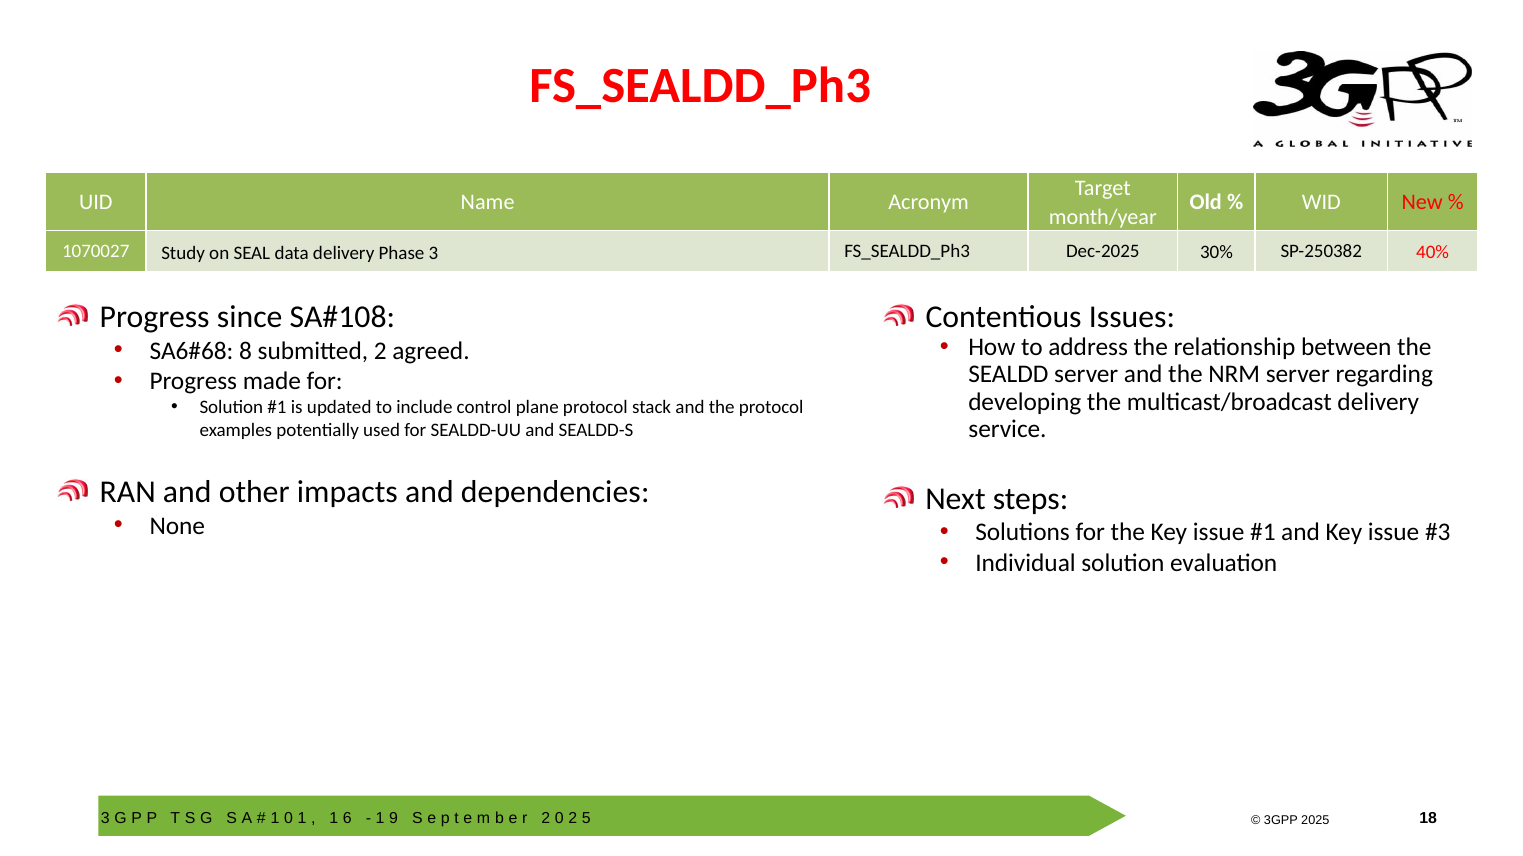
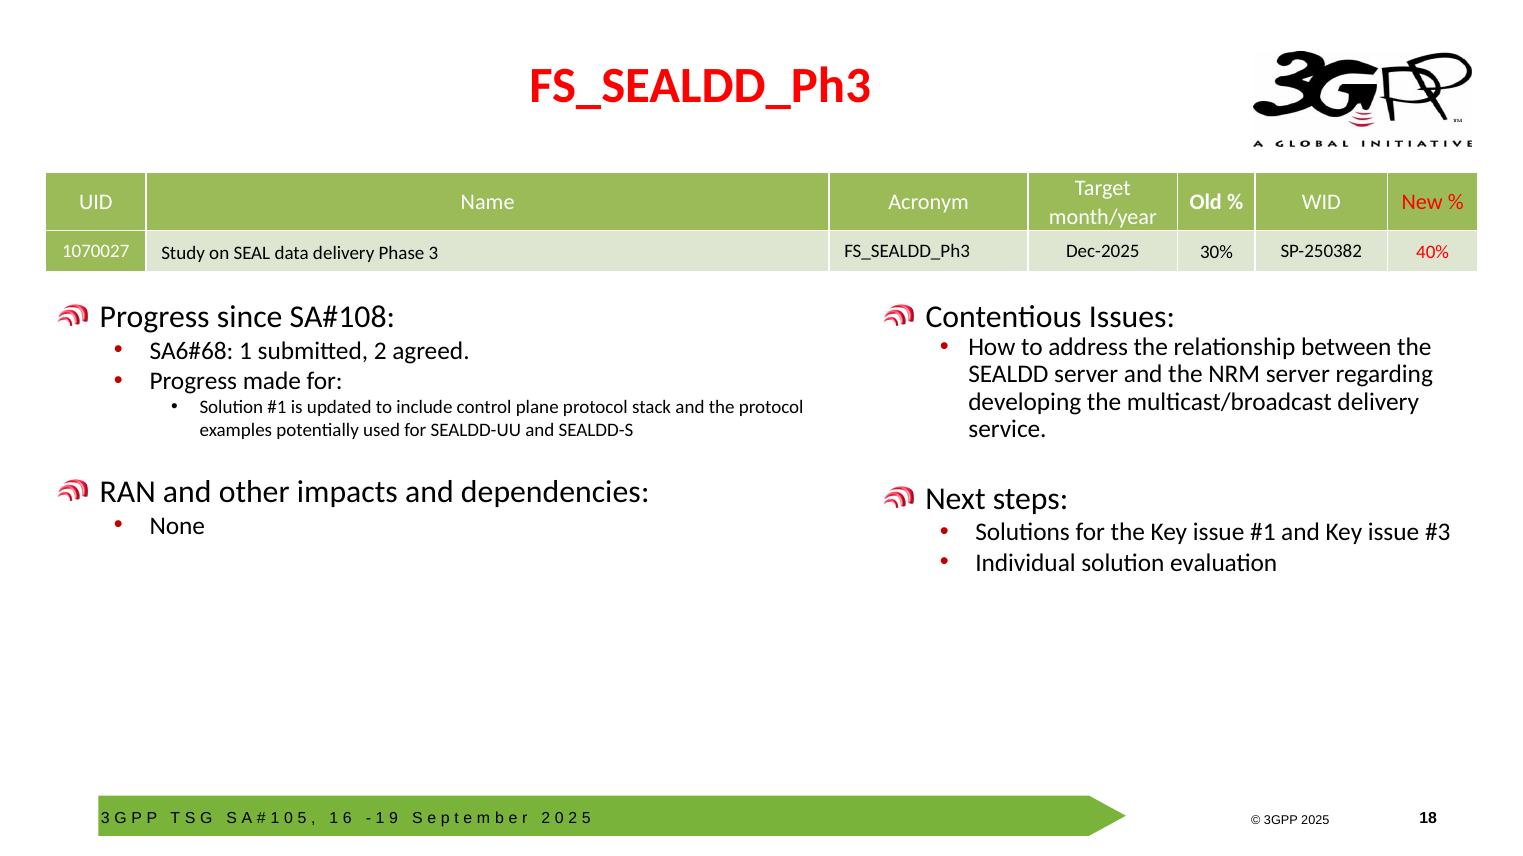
8 at (246, 351): 8 -> 1
1 at (302, 819): 1 -> 5
